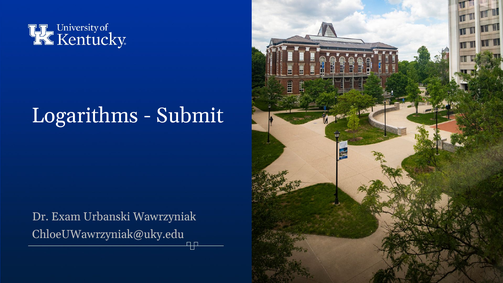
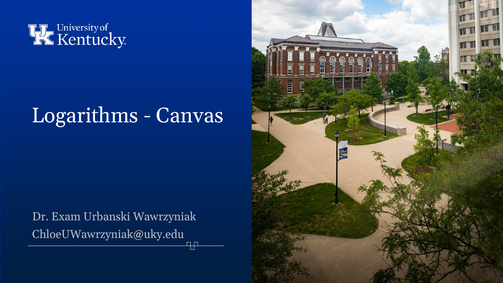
Submit: Submit -> Canvas
